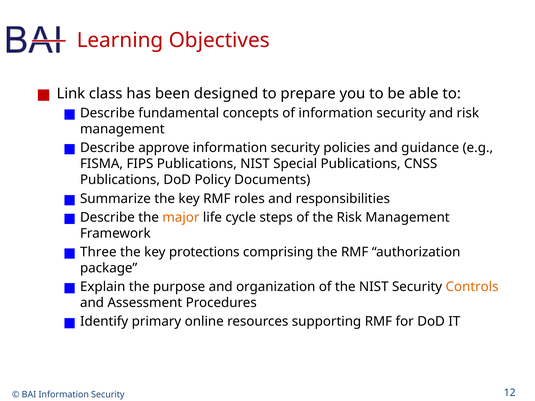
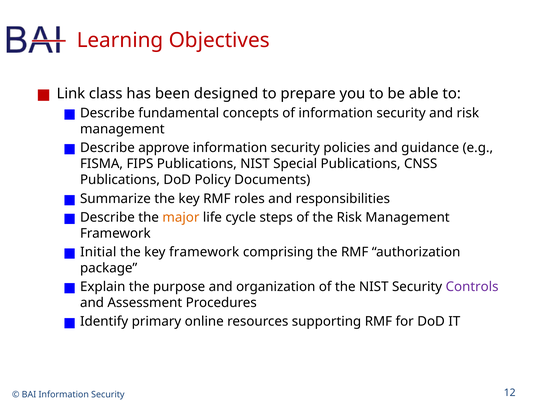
Three: Three -> Initial
key protections: protections -> framework
Controls colour: orange -> purple
